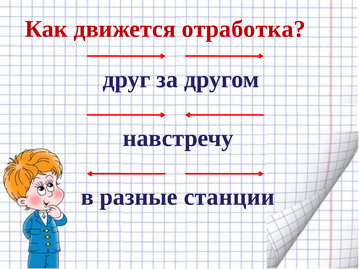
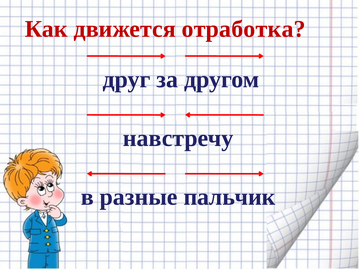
станции: станции -> пальчик
